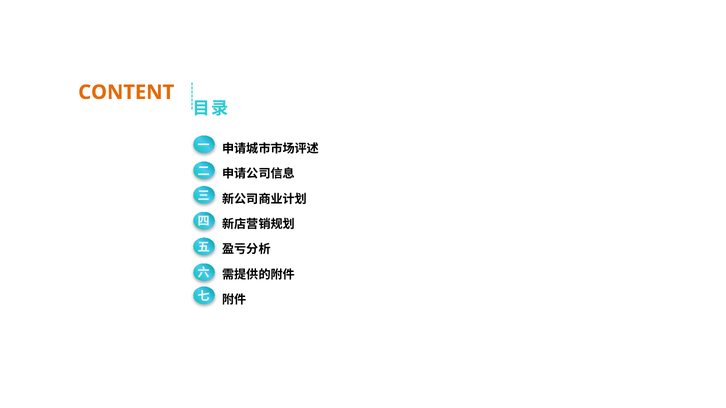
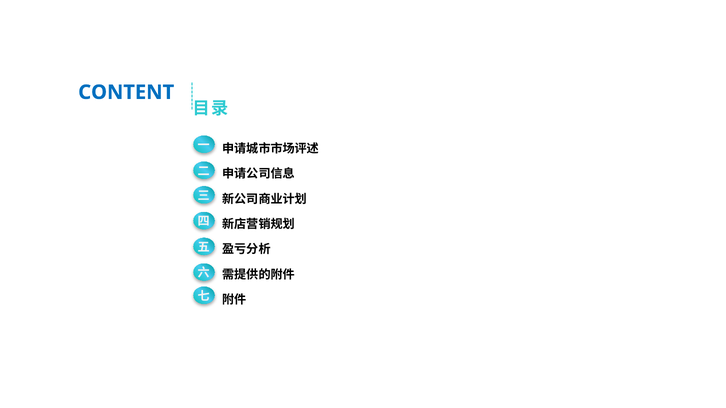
CONTENT colour: orange -> blue
